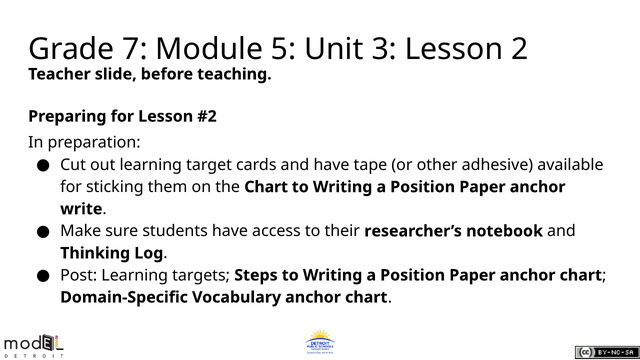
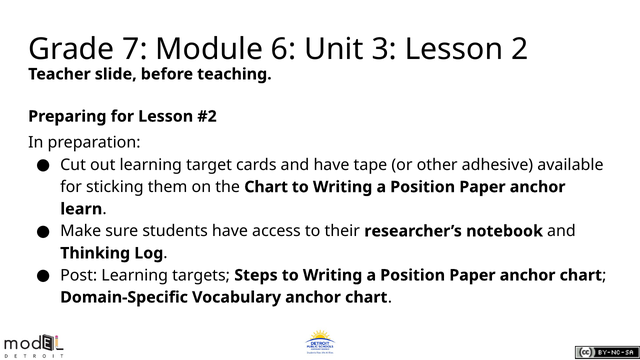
5: 5 -> 6
write: write -> learn
